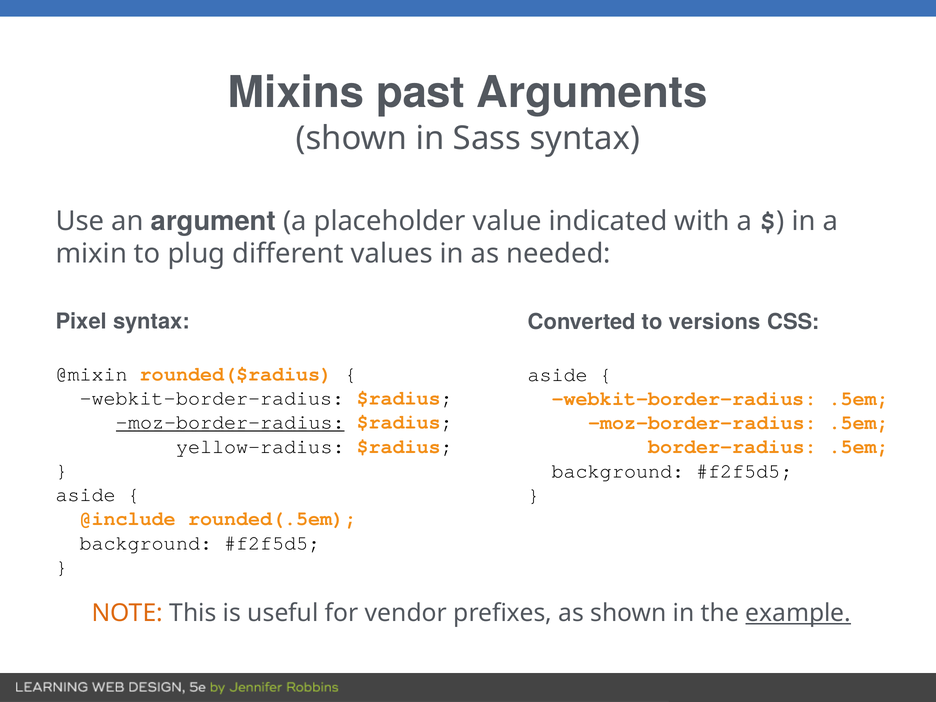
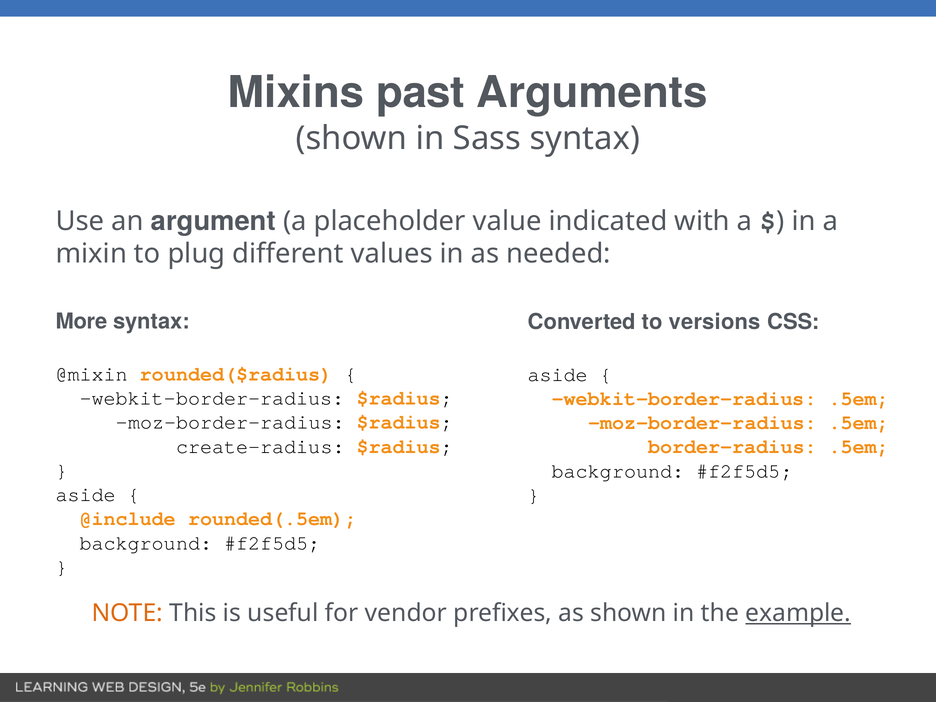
Pixel: Pixel -> More
moz-border-radius at (230, 422) underline: present -> none
yellow-radius: yellow-radius -> create-radius
